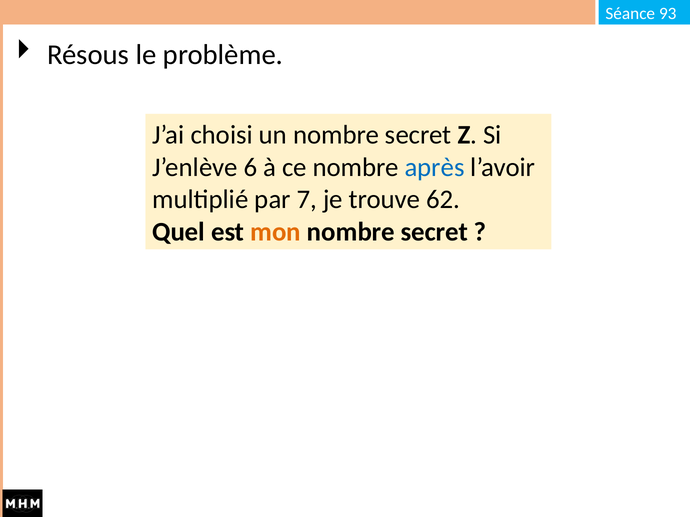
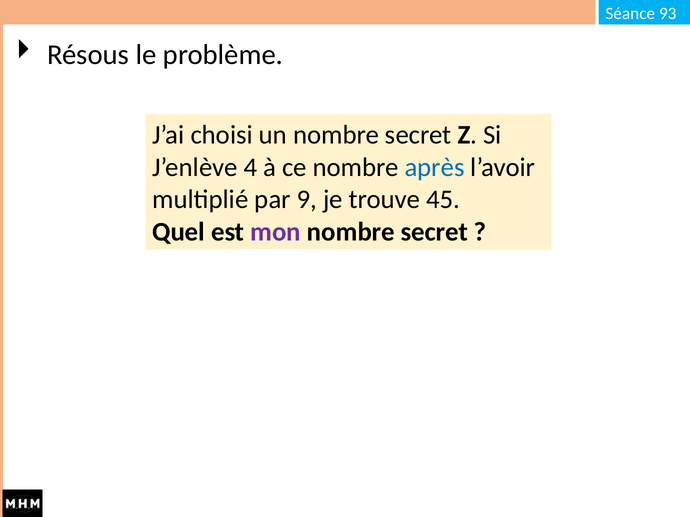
6: 6 -> 4
7: 7 -> 9
62: 62 -> 45
mon colour: orange -> purple
